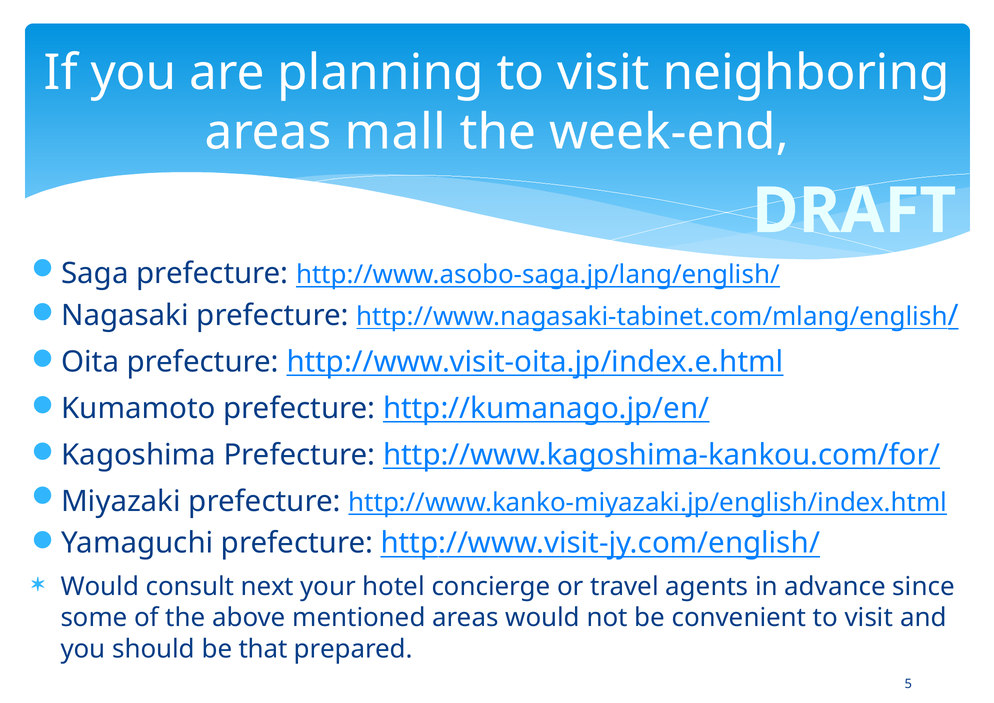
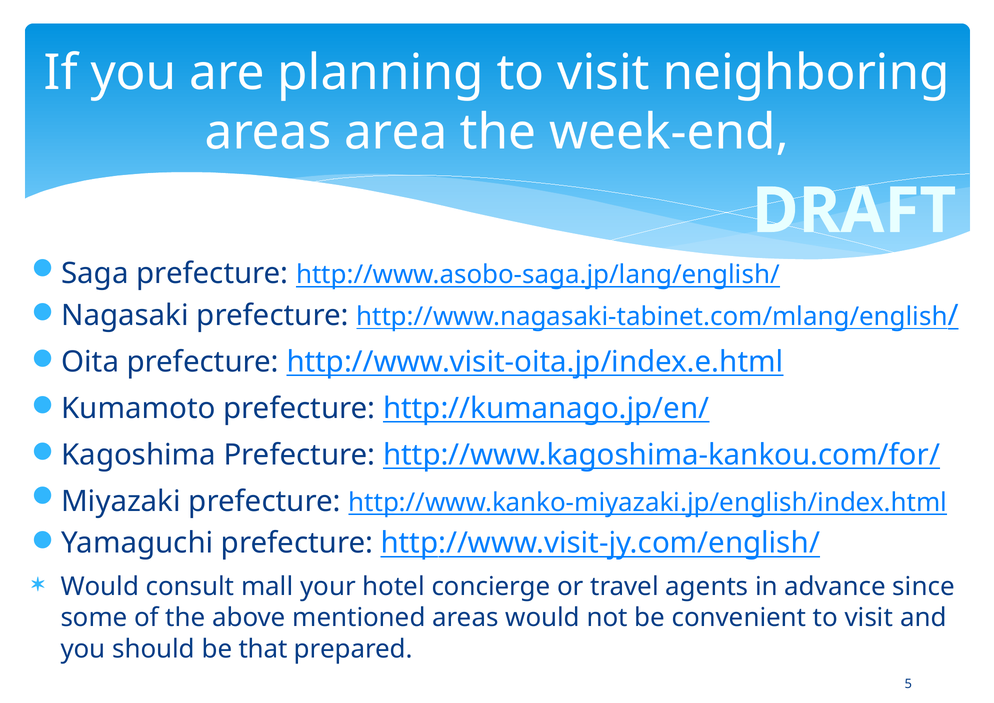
mall: mall -> area
next: next -> mall
